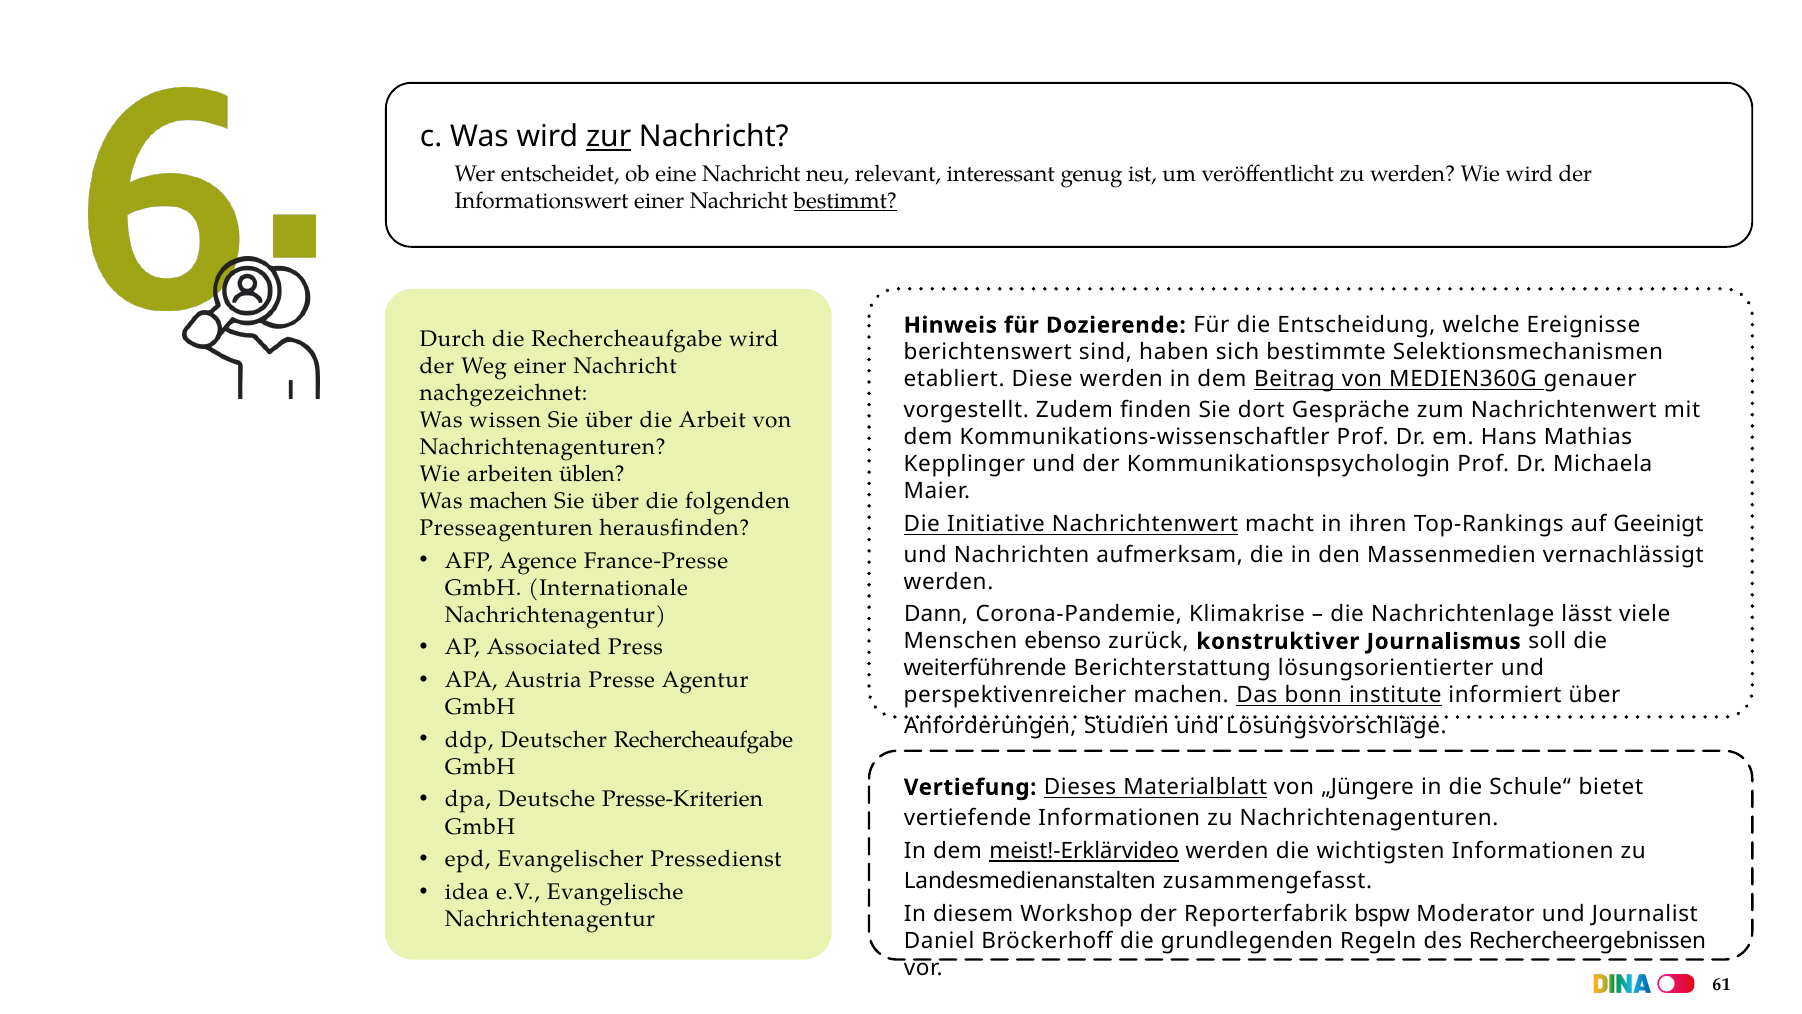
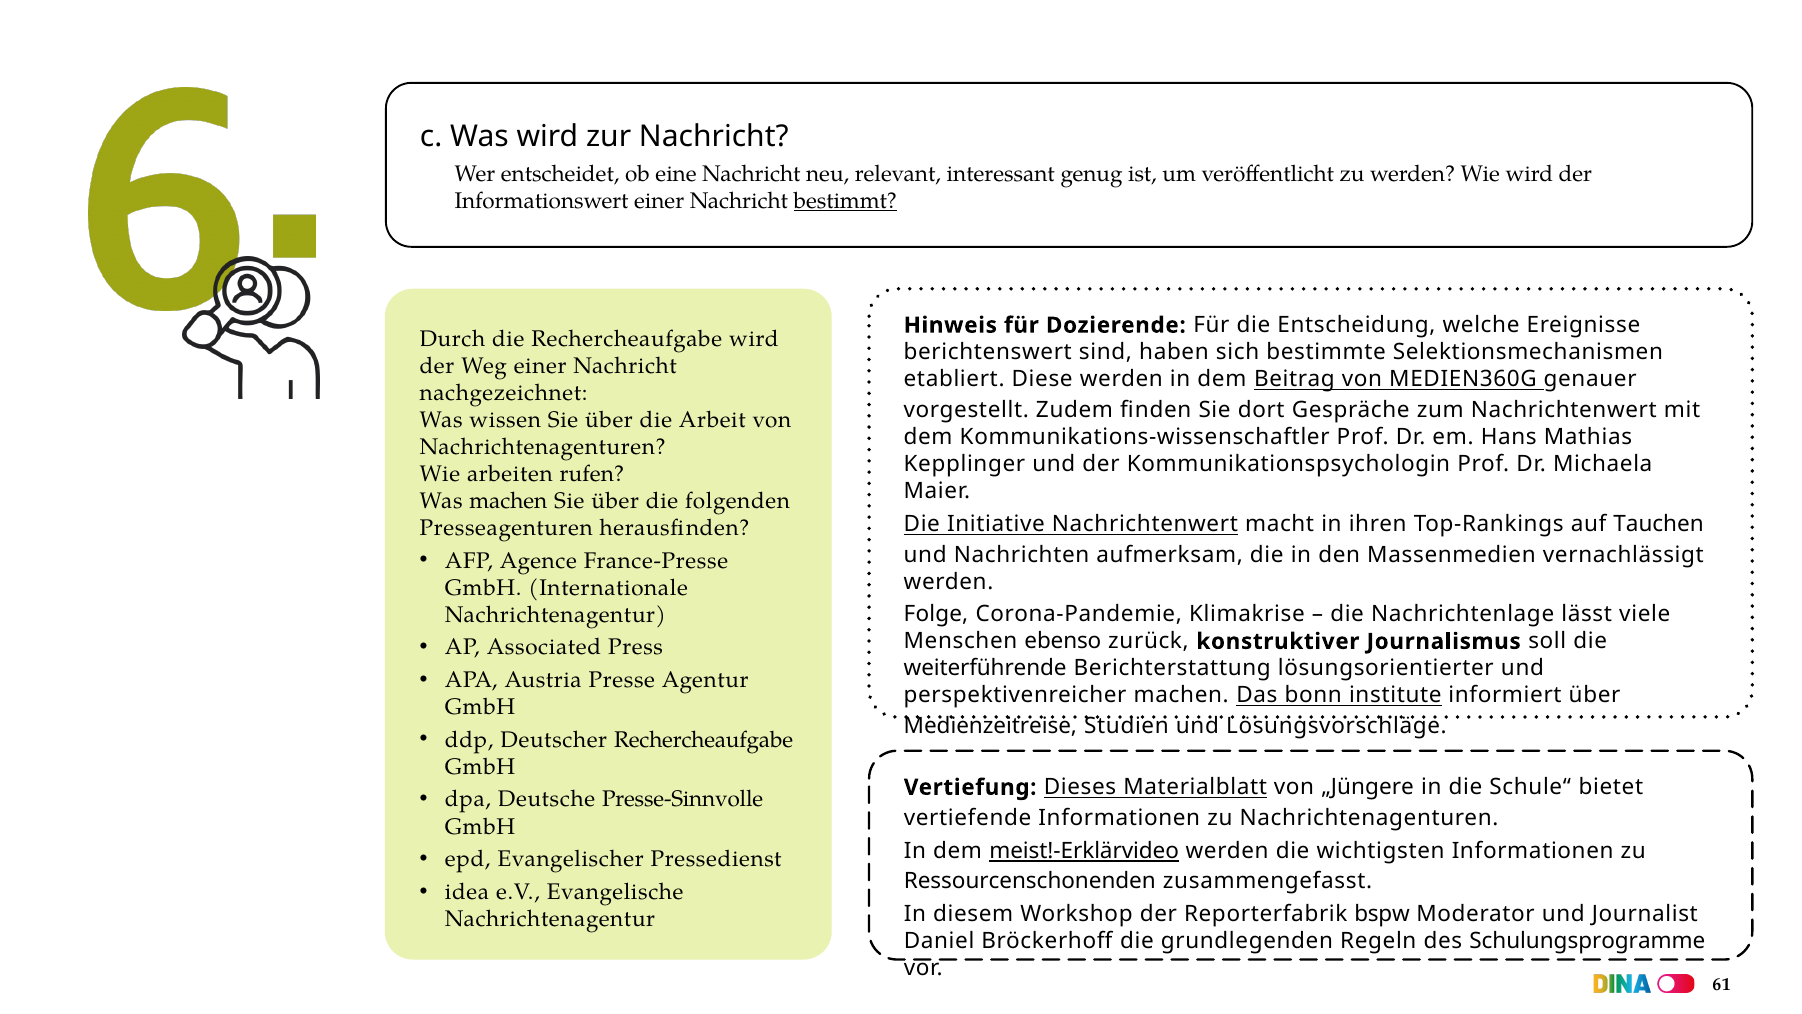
zur underline: present -> none
üblen: üblen -> rufen
Geeinigt: Geeinigt -> Tauchen
Dann: Dann -> Folge
Anforderungen: Anforderungen -> Medienzeitreise
Presse-Kriterien: Presse-Kriterien -> Presse-Sinnvolle
Landesmedienanstalten: Landesmedienanstalten -> Ressourcenschonenden
Rechercheergebnissen: Rechercheergebnissen -> Schulungsprogramme
